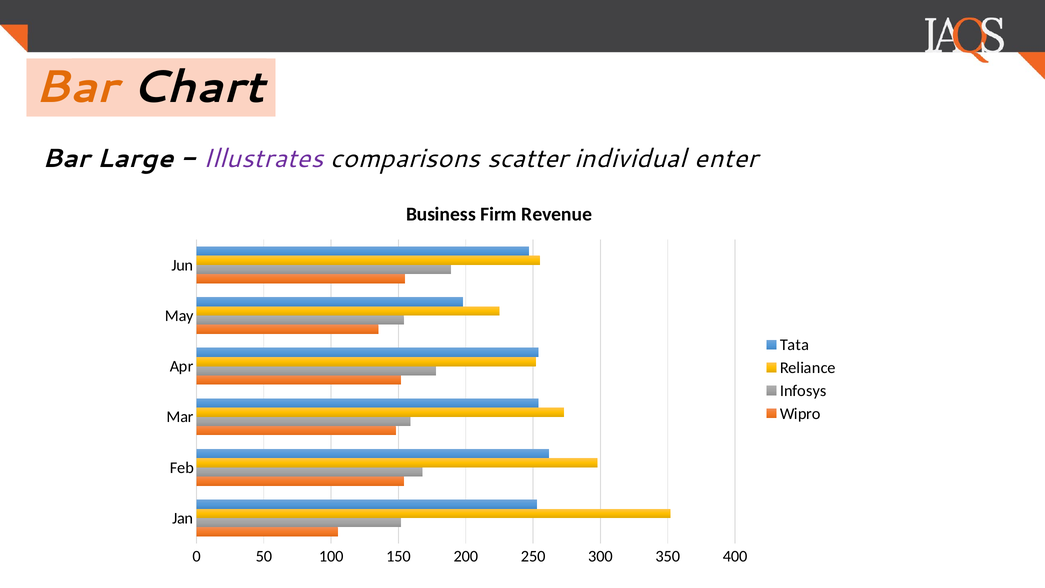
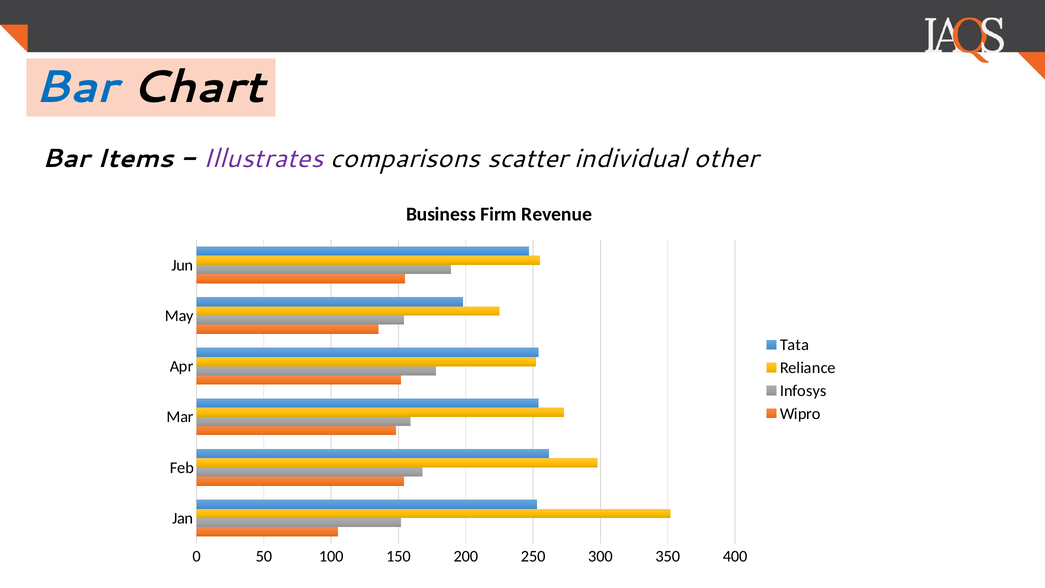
Bar at (76, 87) colour: orange -> blue
Large: Large -> Items
enter: enter -> other
